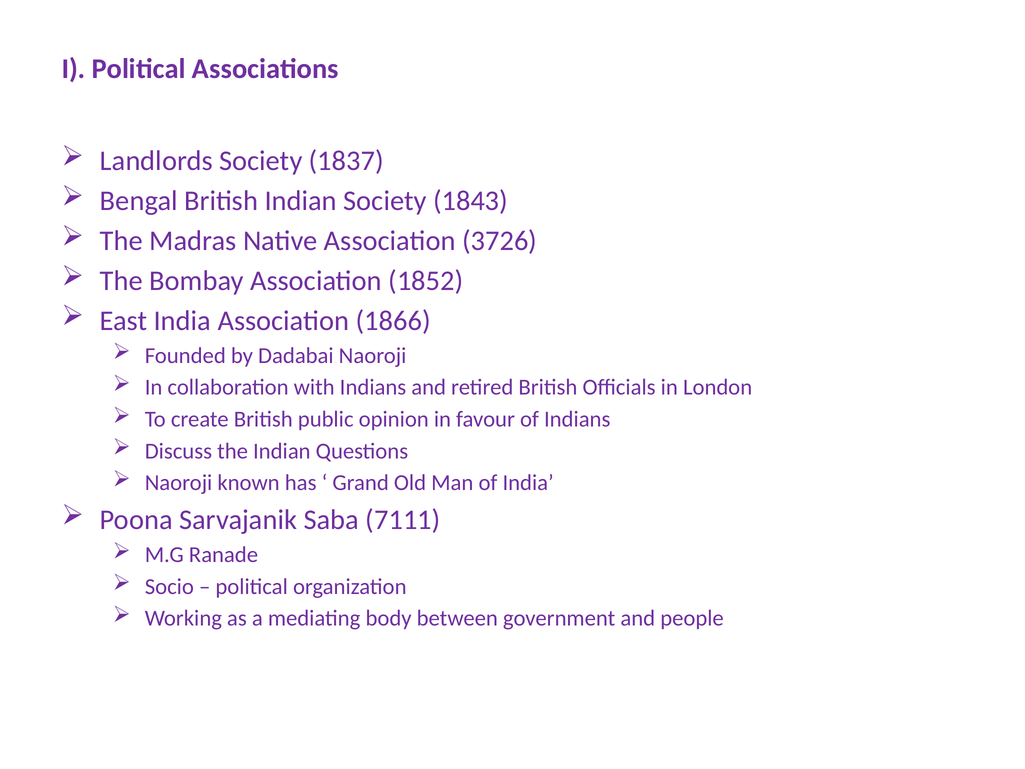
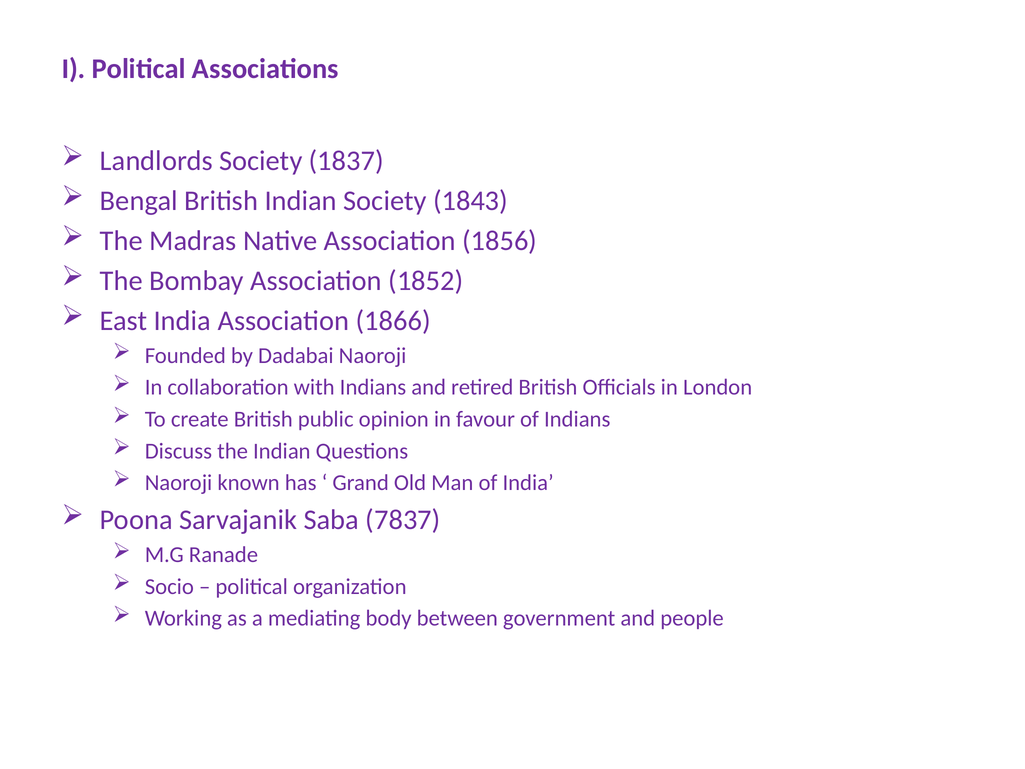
3726: 3726 -> 1856
7111: 7111 -> 7837
